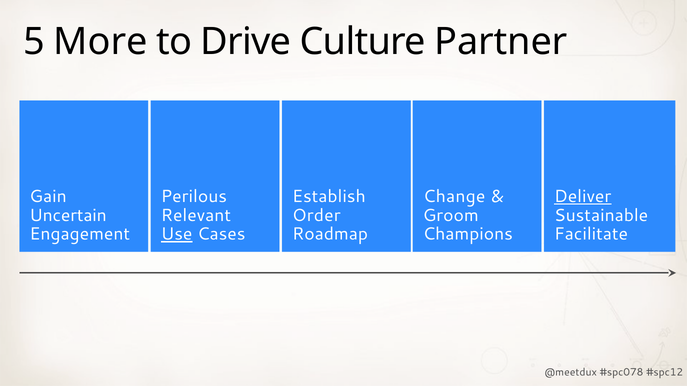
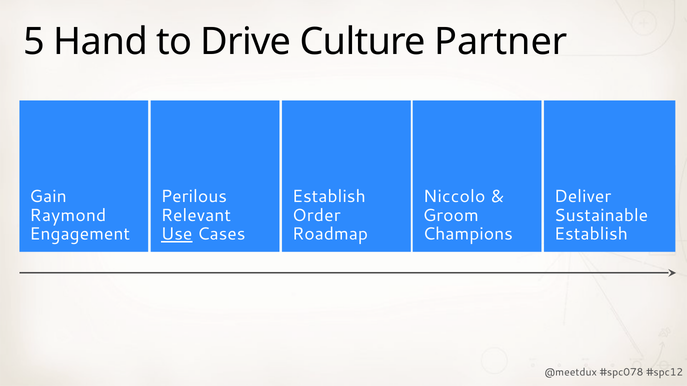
More: More -> Hand
Change: Change -> Niccolo
Deliver underline: present -> none
Uncertain: Uncertain -> Raymond
Facilitate at (591, 234): Facilitate -> Establish
